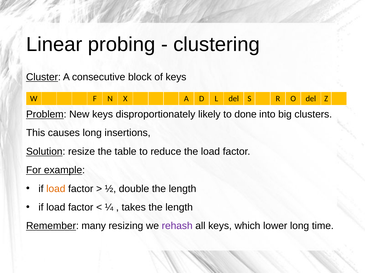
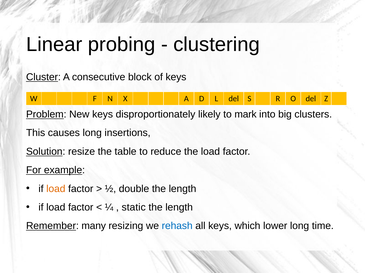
done: done -> mark
takes: takes -> static
rehash colour: purple -> blue
